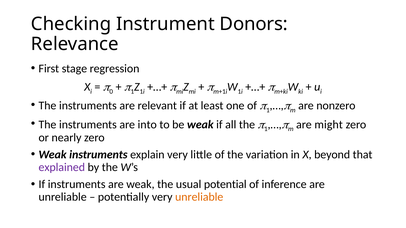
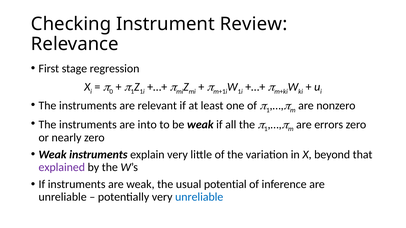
Donors: Donors -> Review
might: might -> errors
unreliable at (199, 197) colour: orange -> blue
